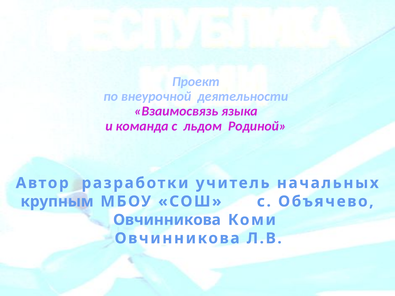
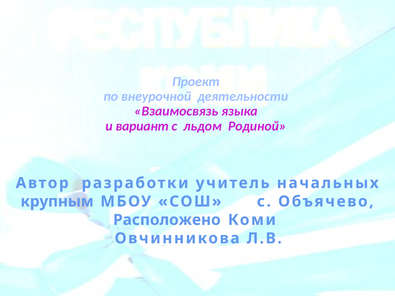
команда: команда -> вариант
Овчинникова at (167, 220): Овчинникова -> Расположено
